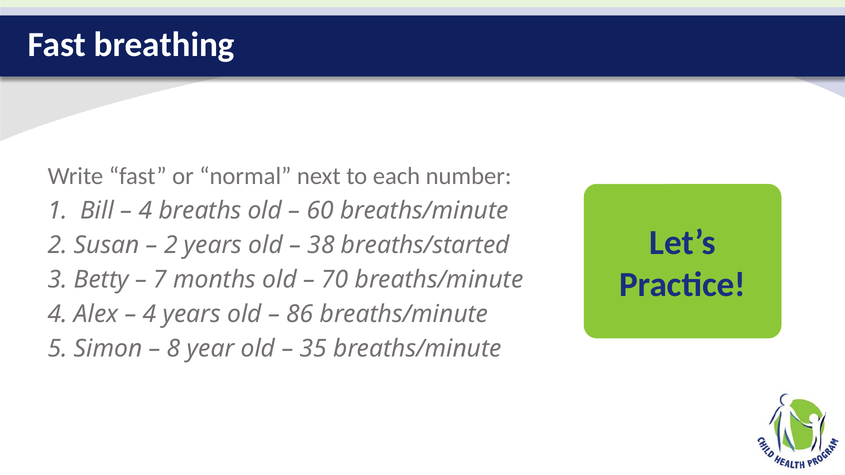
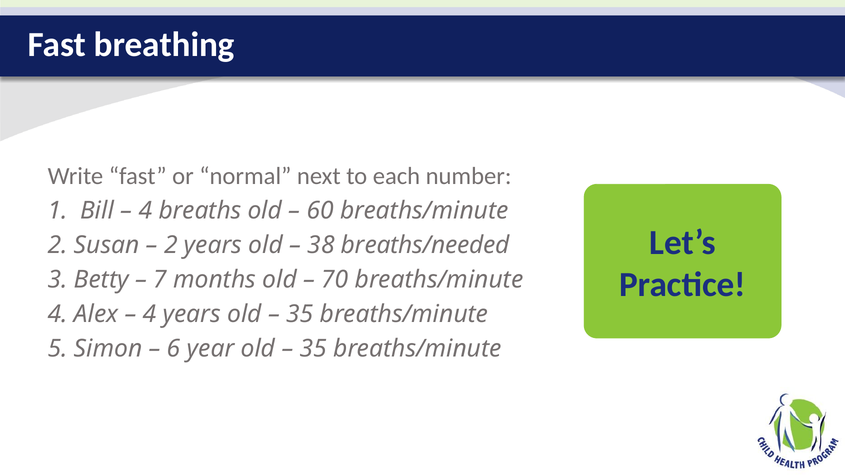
breaths/started: breaths/started -> breaths/needed
86 at (300, 314): 86 -> 35
8: 8 -> 6
